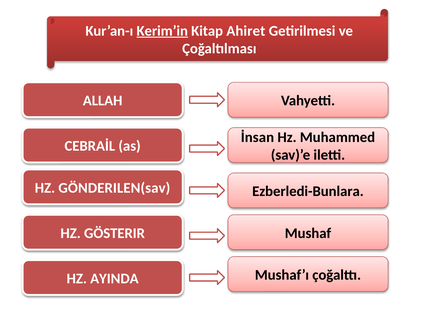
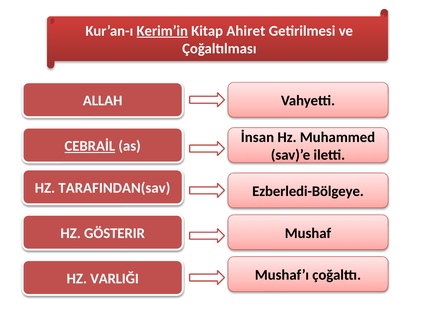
CEBRAİL underline: none -> present
GÖNDERILEN(sav: GÖNDERILEN(sav -> TARAFINDAN(sav
Ezberledi-Bunlara: Ezberledi-Bunlara -> Ezberledi-Bölgeye
AYINDA: AYINDA -> VARLIĞI
